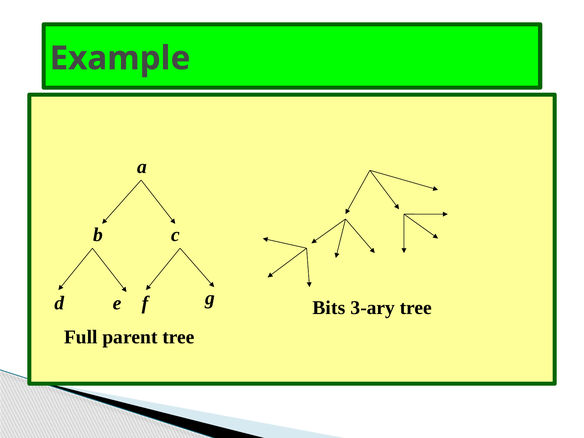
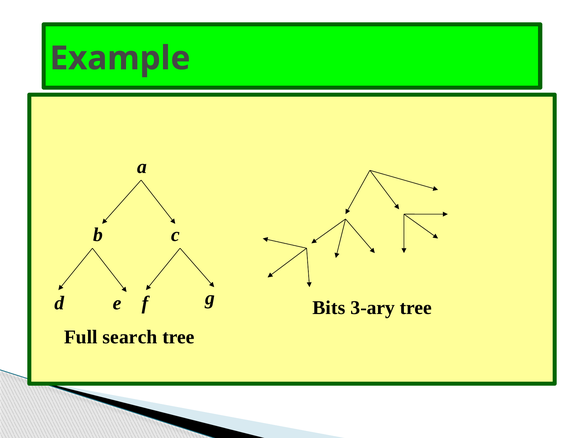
parent: parent -> search
